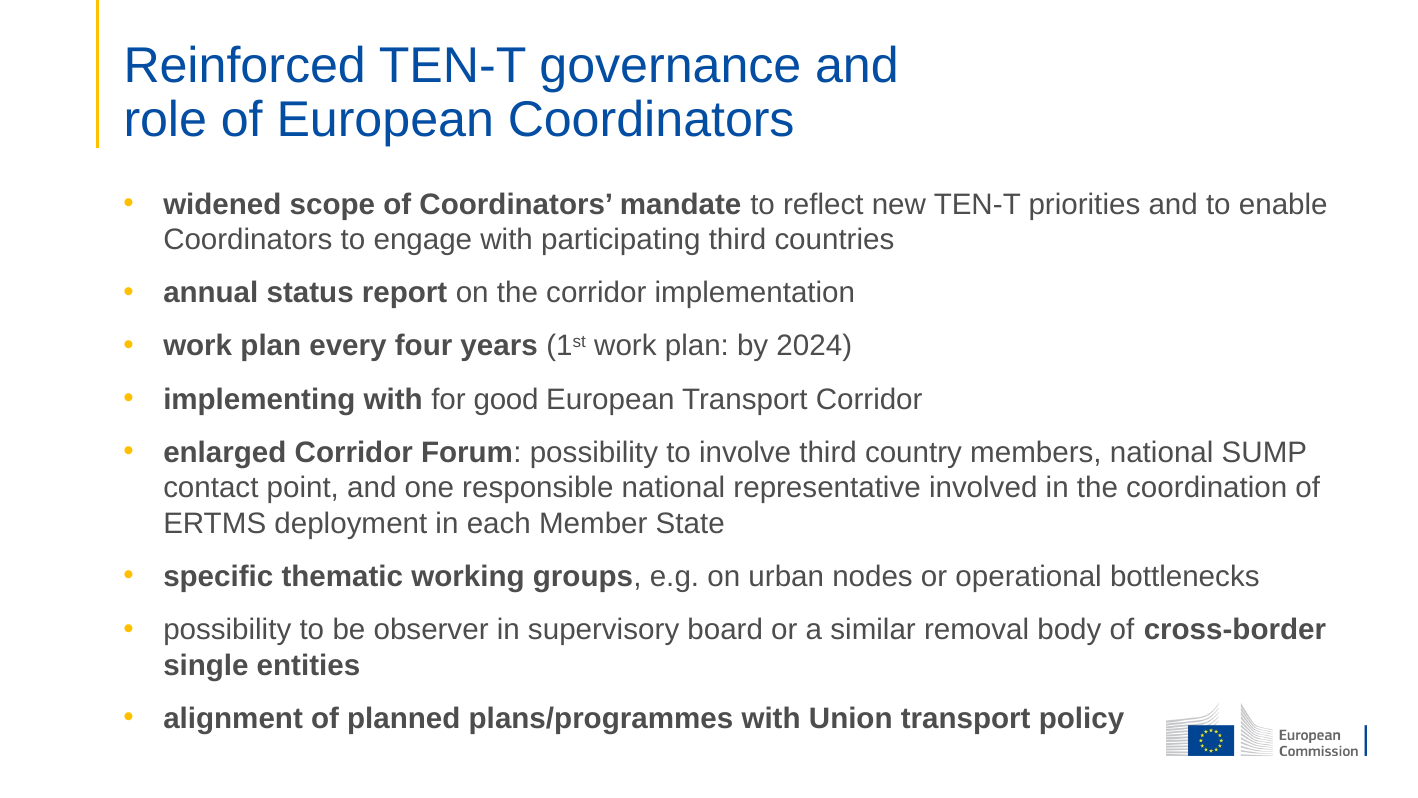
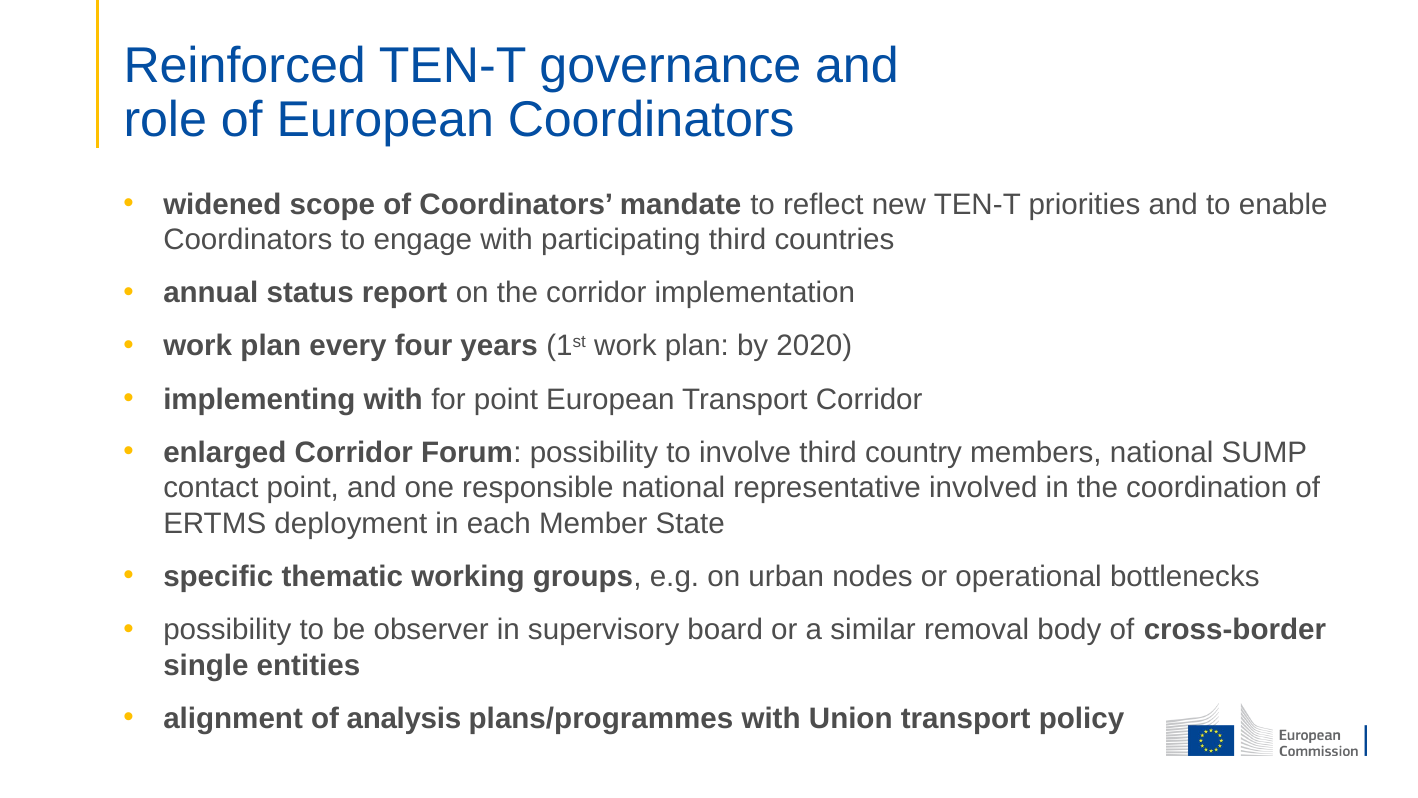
2024: 2024 -> 2020
for good: good -> point
planned: planned -> analysis
